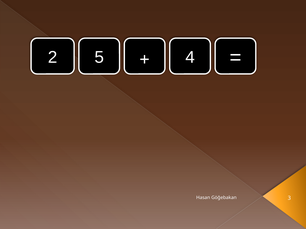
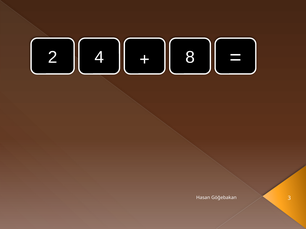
5: 5 -> 4
4: 4 -> 8
